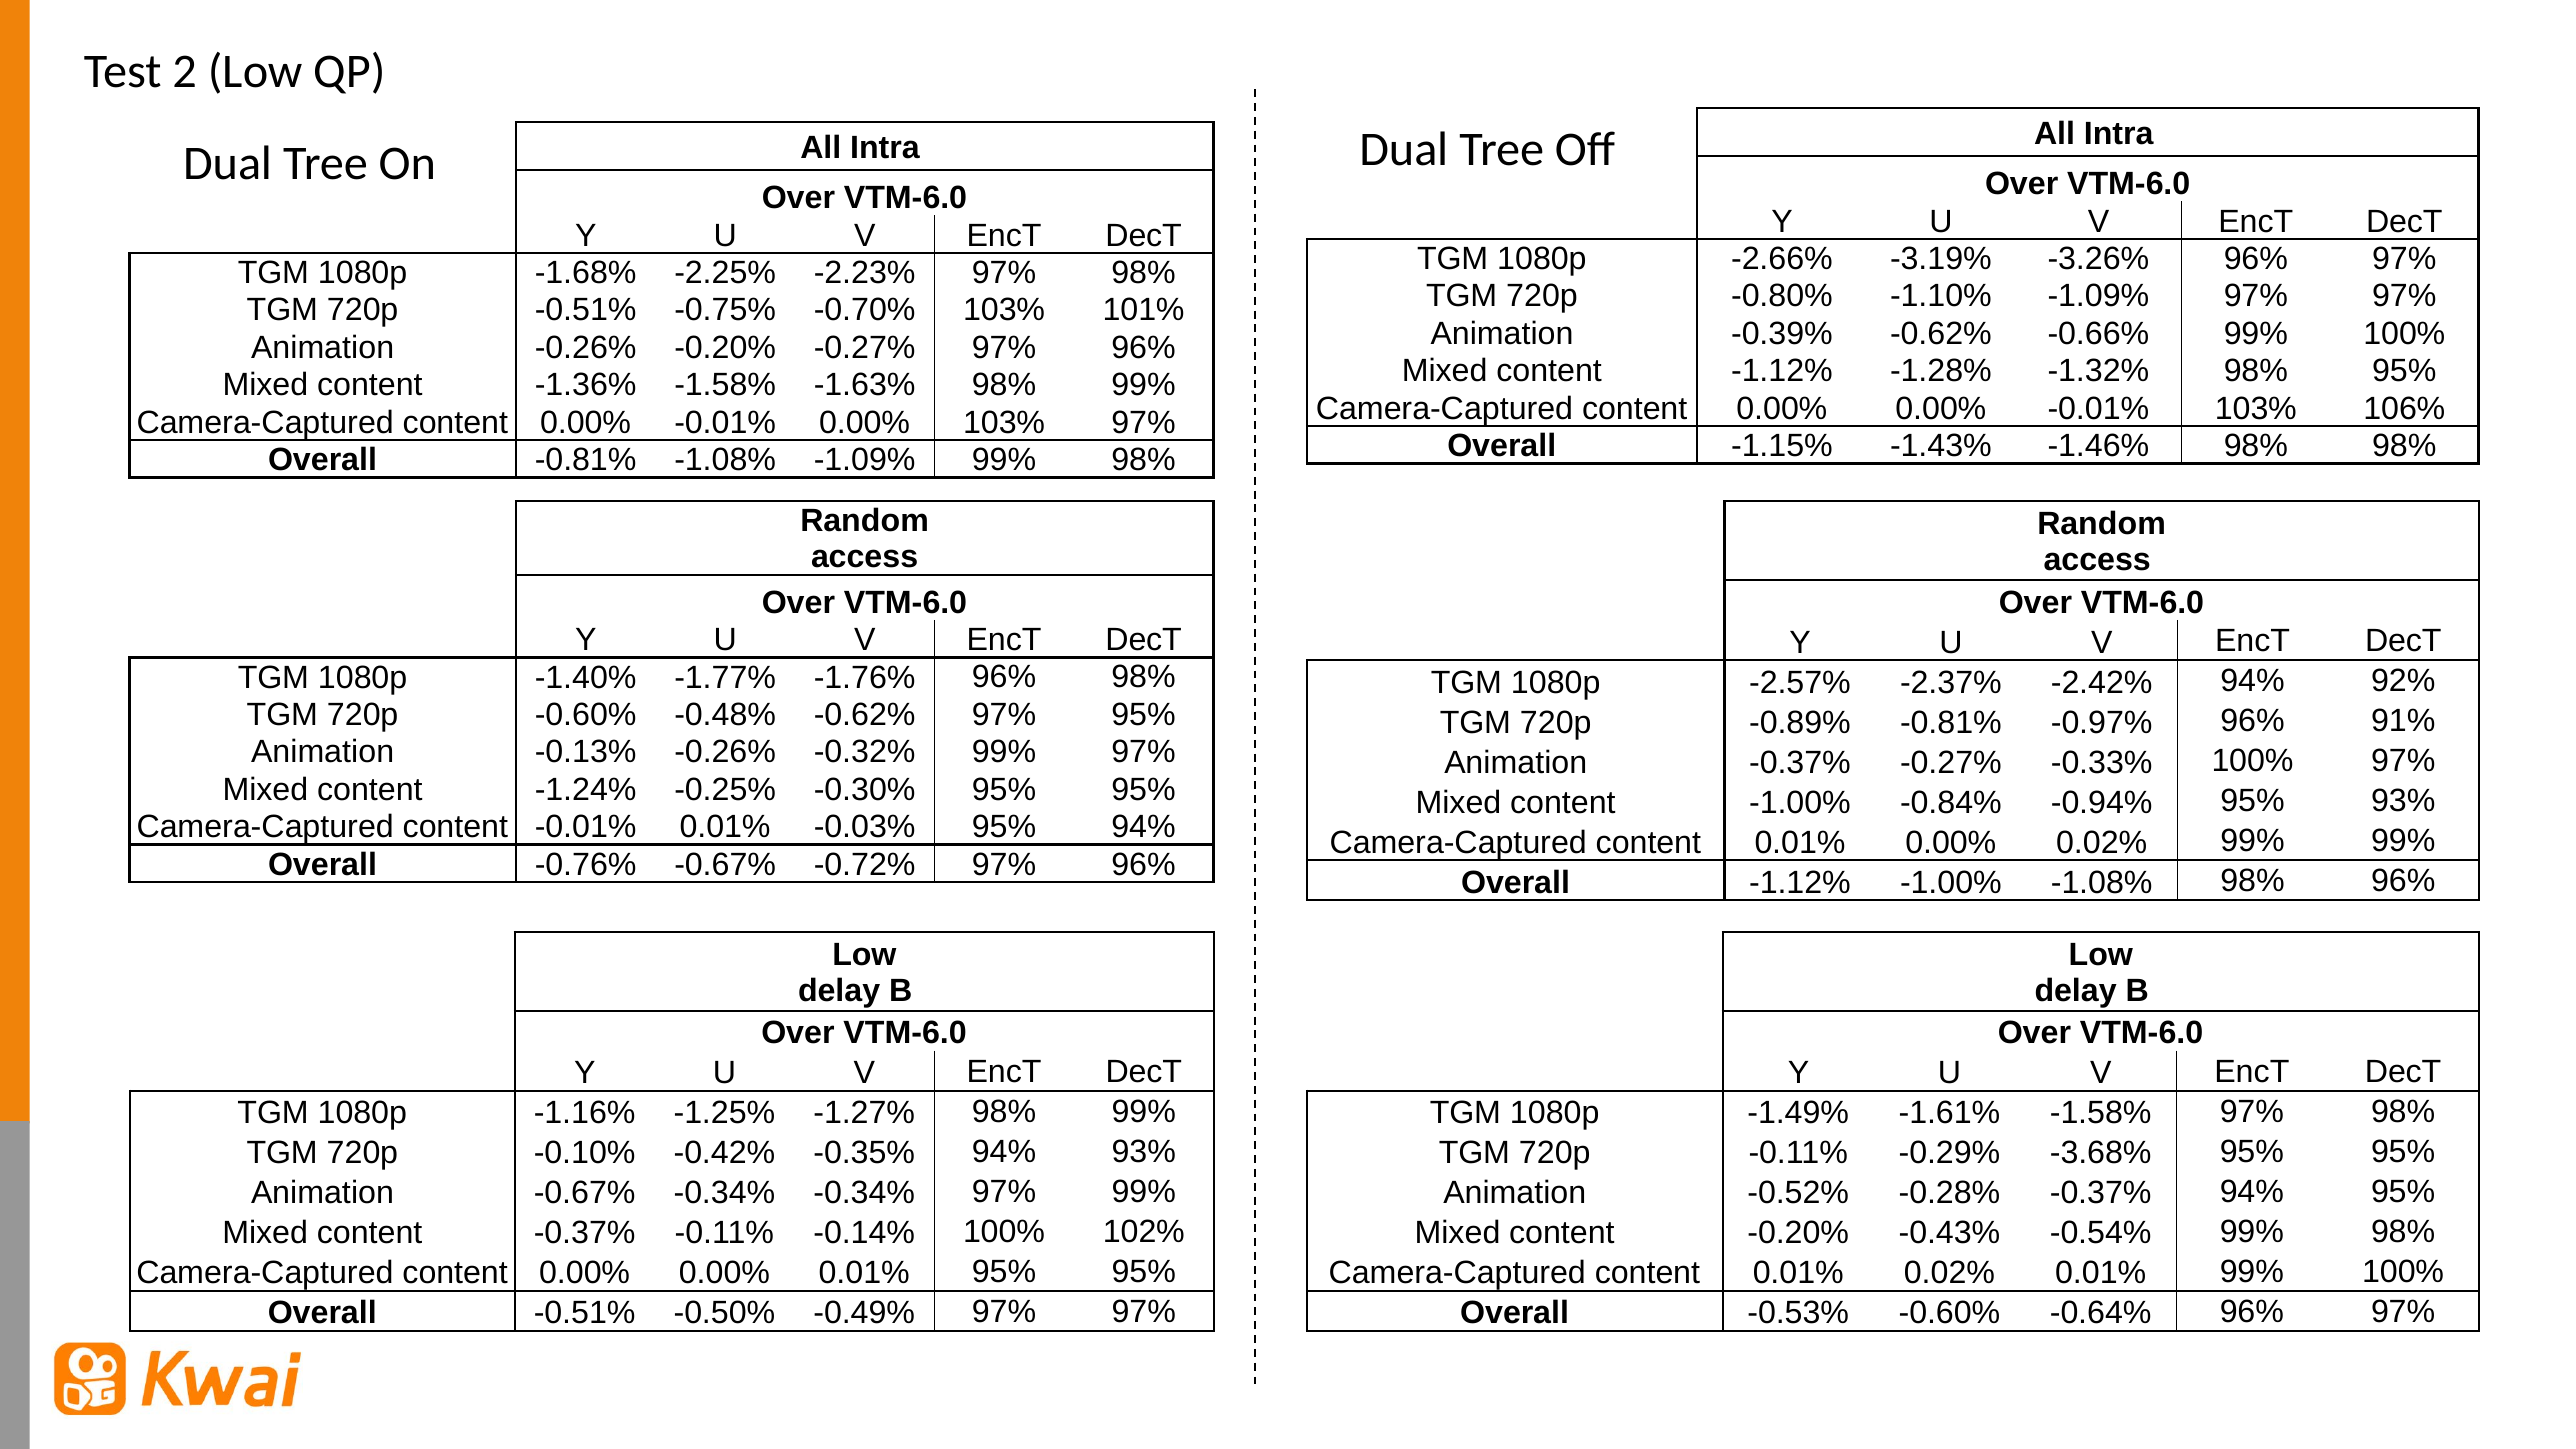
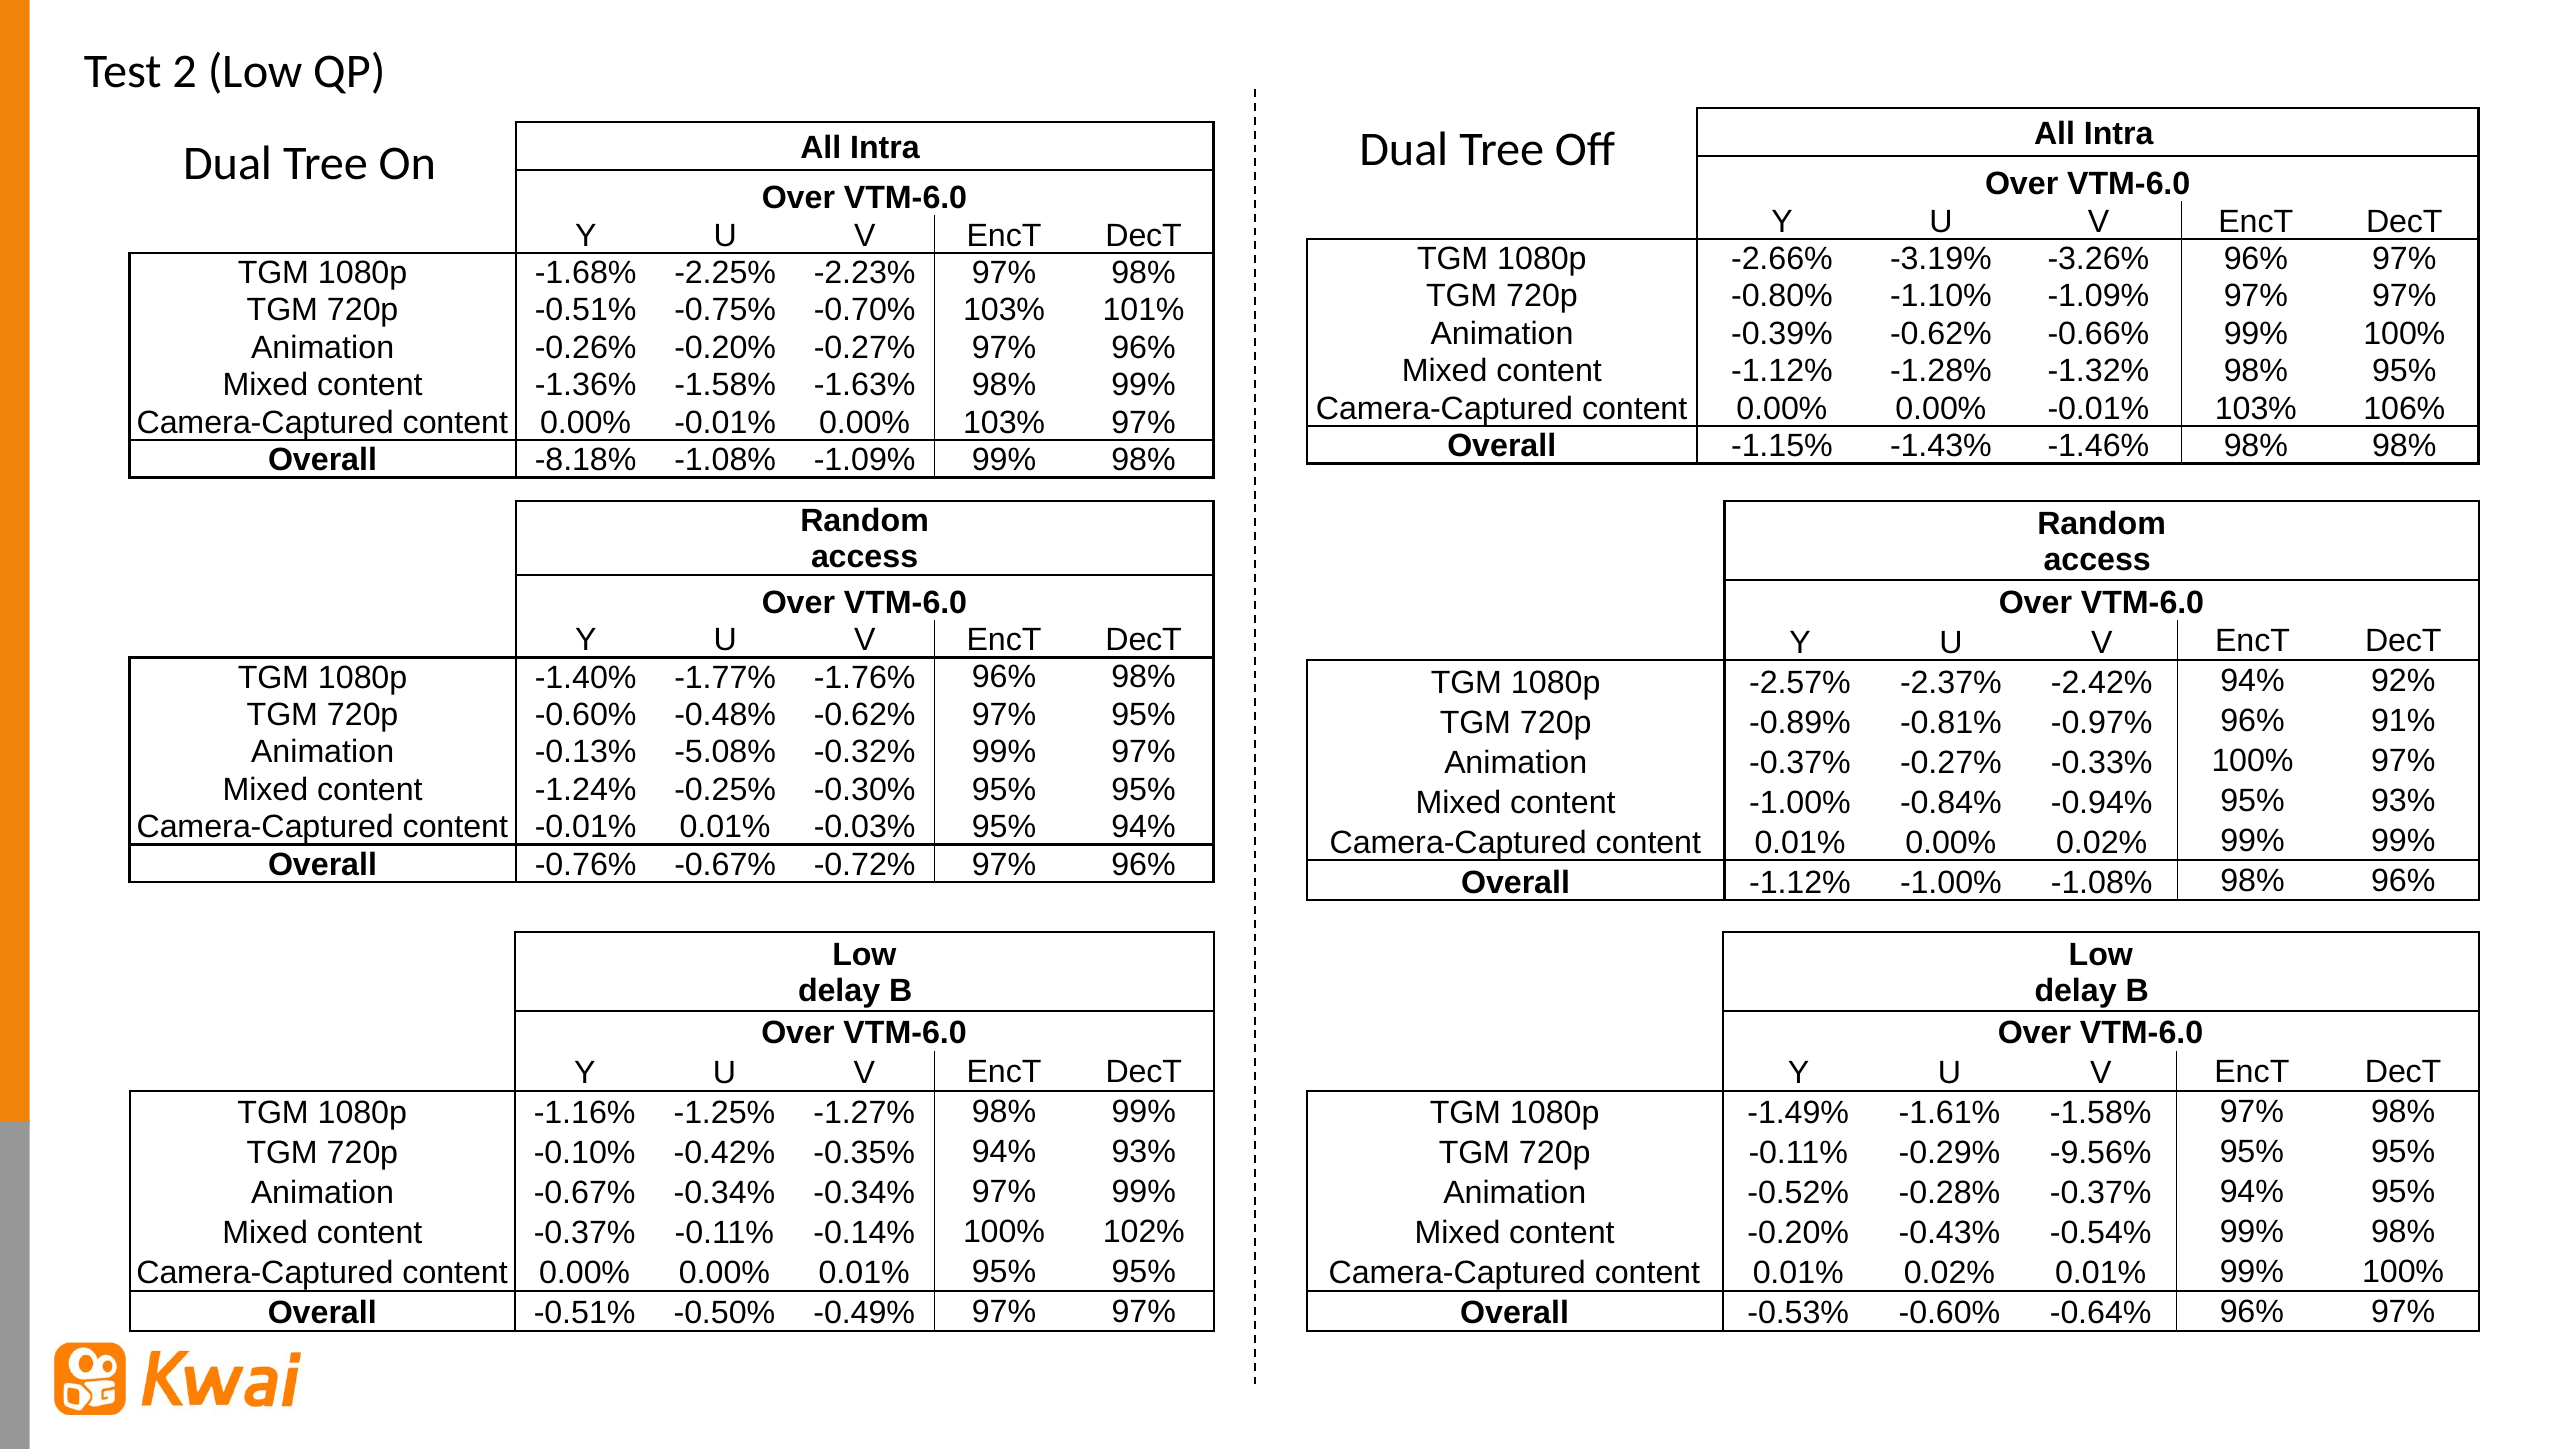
Overall -0.81%: -0.81% -> -8.18%
-0.13% -0.26%: -0.26% -> -5.08%
-3.68%: -3.68% -> -9.56%
